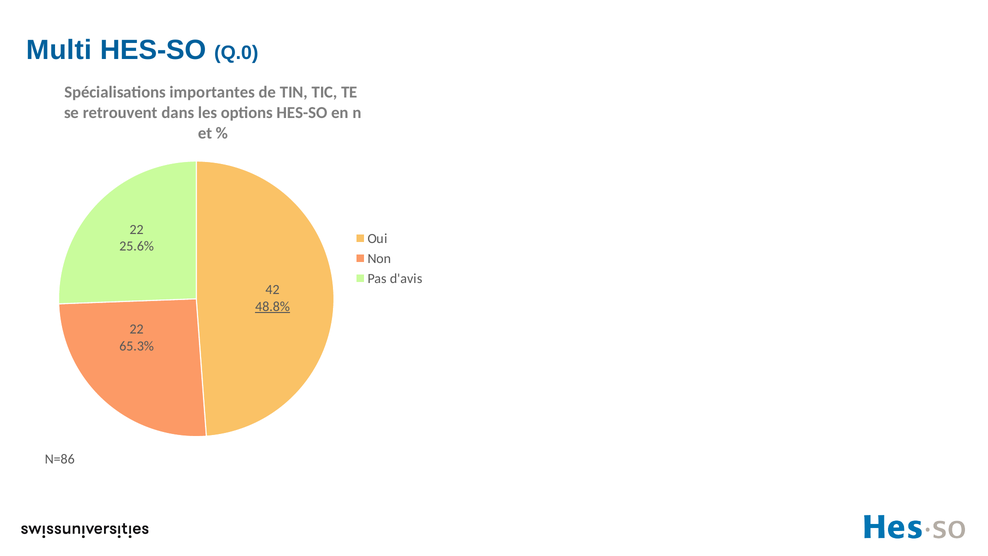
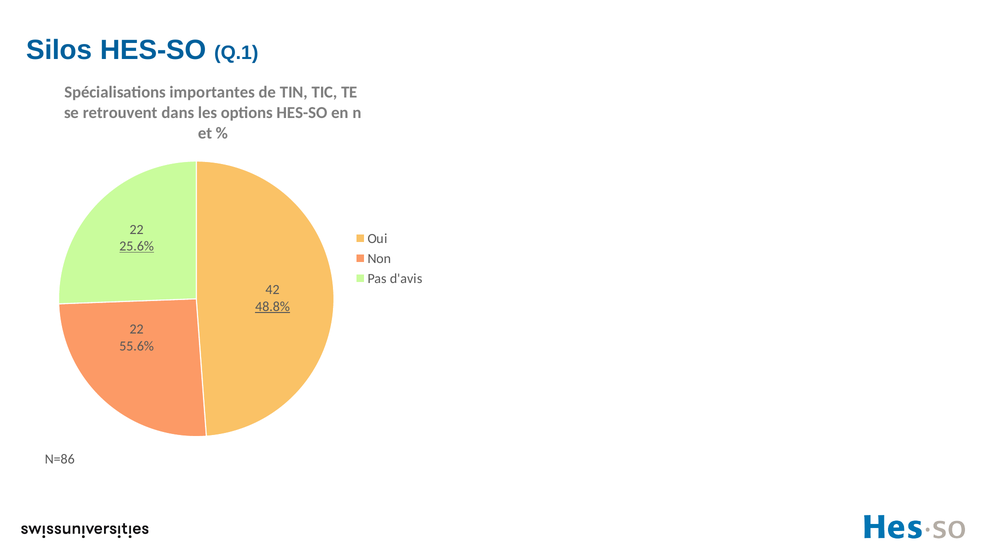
Multi: Multi -> Silos
Q.0: Q.0 -> Q.1
25.6% underline: none -> present
65.3%: 65.3% -> 55.6%
